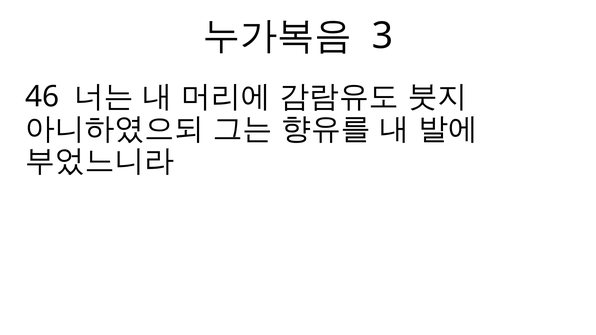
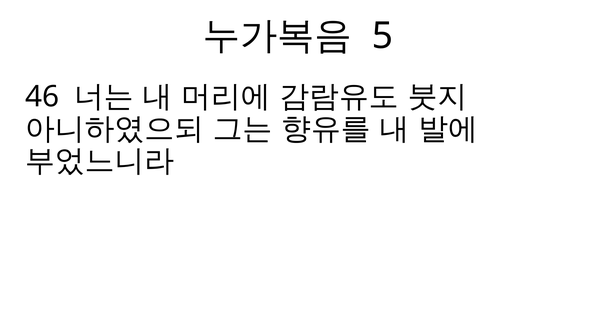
3: 3 -> 5
